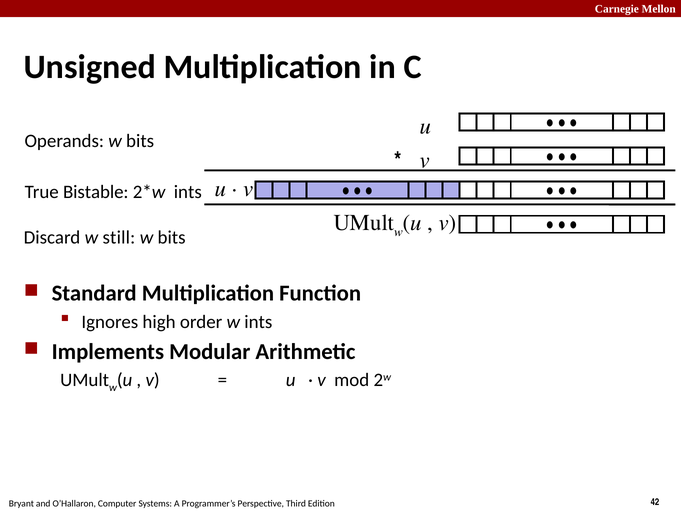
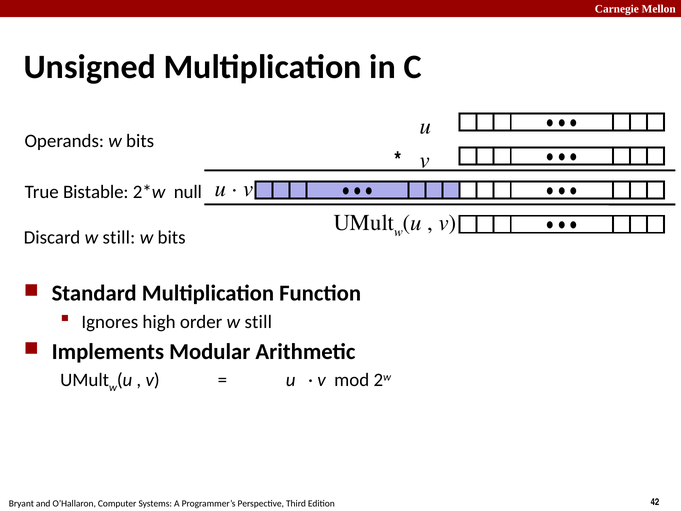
ints at (188, 192): ints -> null
order w ints: ints -> still
